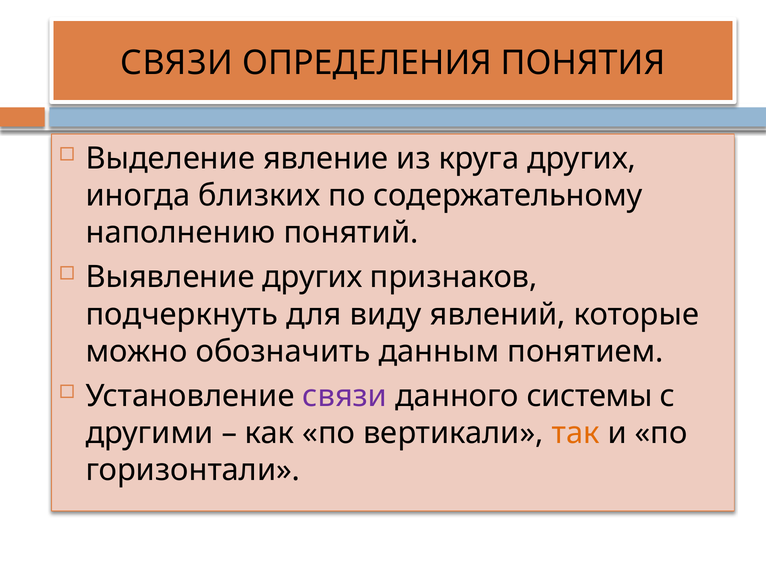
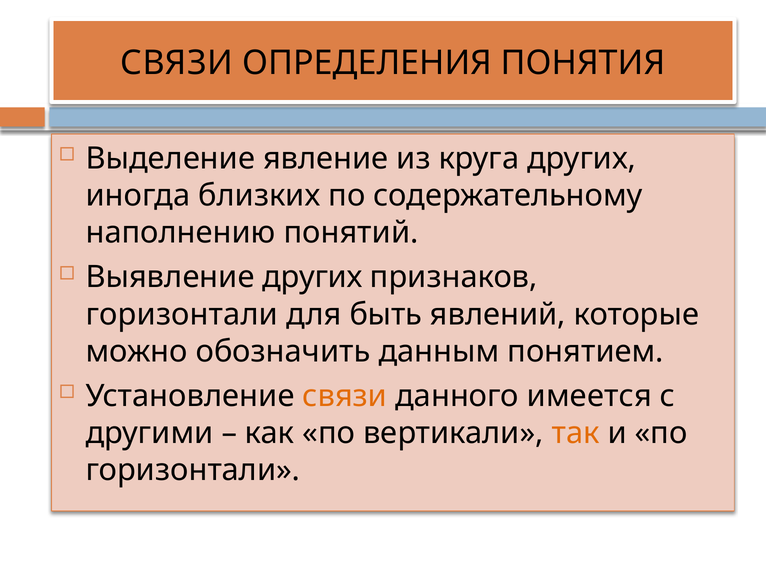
подчеркнуть at (182, 314): подчеркнуть -> горизонтали
виду: виду -> быть
связи at (345, 396) colour: purple -> orange
системы: системы -> имеется
